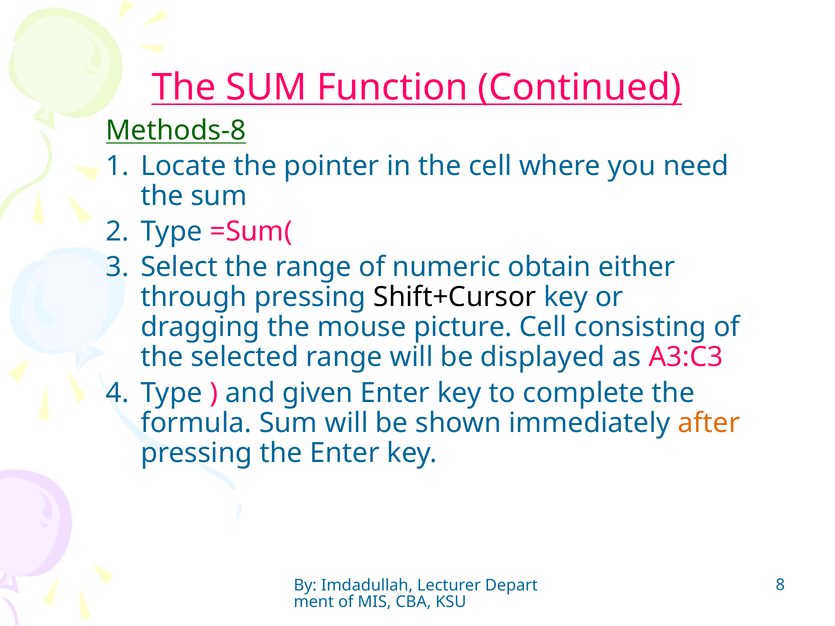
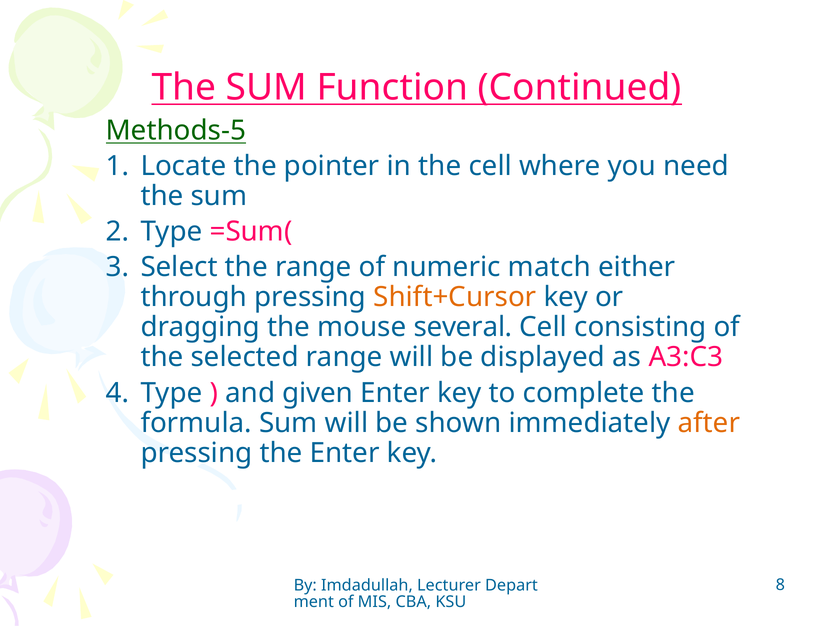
Methods-8: Methods-8 -> Methods-5
obtain: obtain -> match
Shift+Cursor colour: black -> orange
picture: picture -> several
